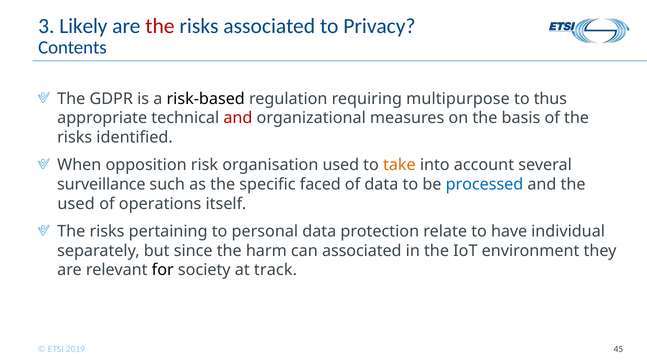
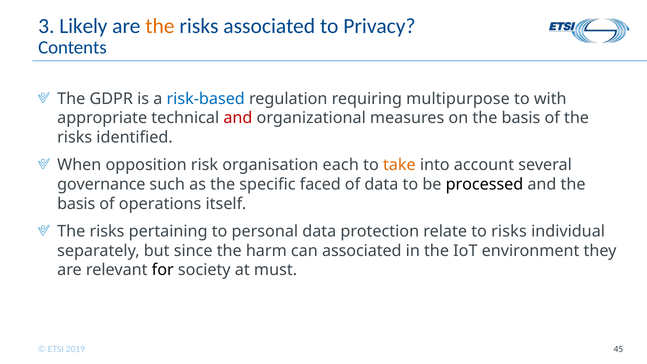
the at (160, 26) colour: red -> orange
risk-based colour: black -> blue
thus: thus -> with
organisation used: used -> each
surveillance: surveillance -> governance
processed colour: blue -> black
used at (76, 204): used -> basis
to have: have -> risks
track: track -> must
